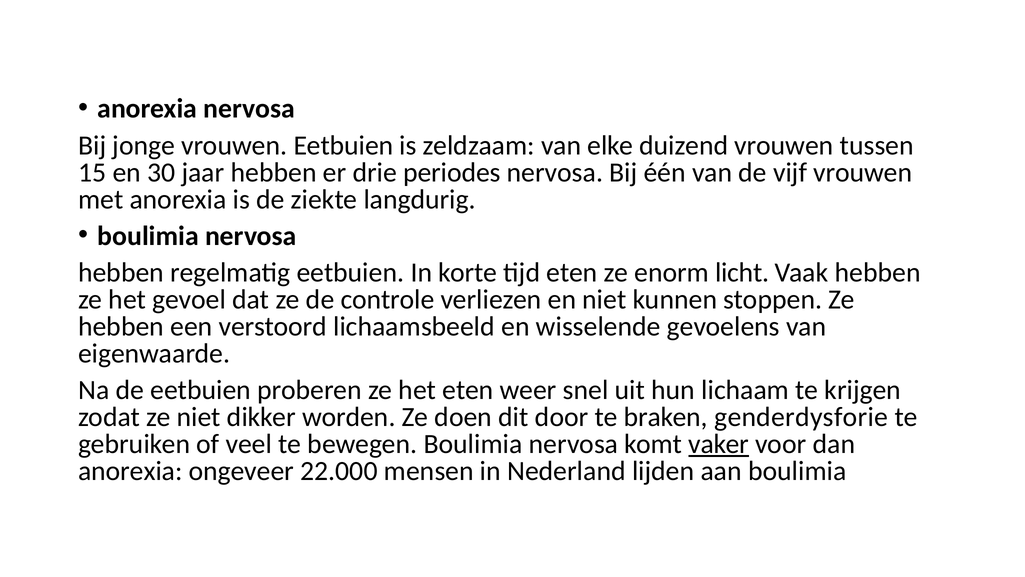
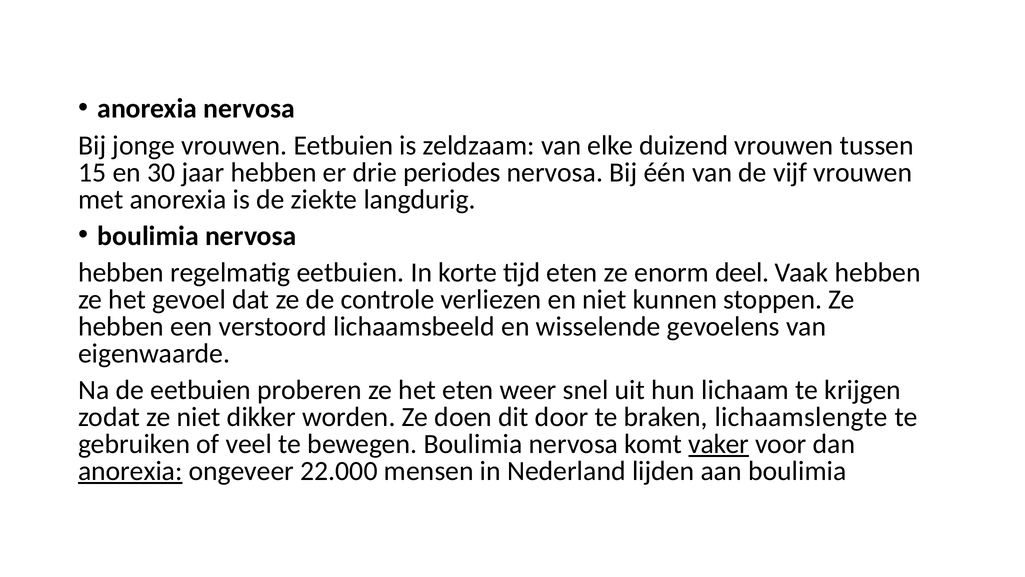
licht: licht -> deel
genderdysforie: genderdysforie -> lichaamslengte
anorexia at (130, 471) underline: none -> present
